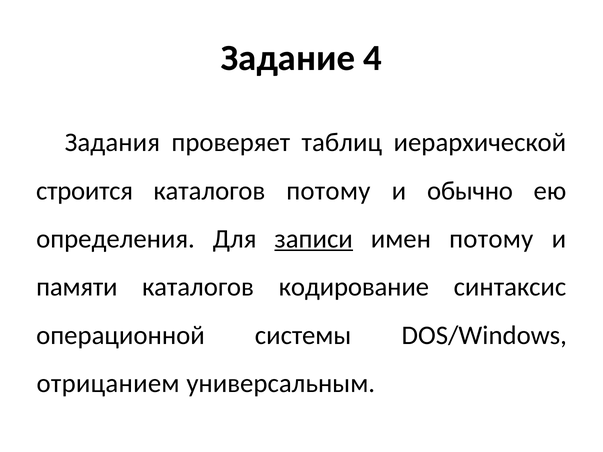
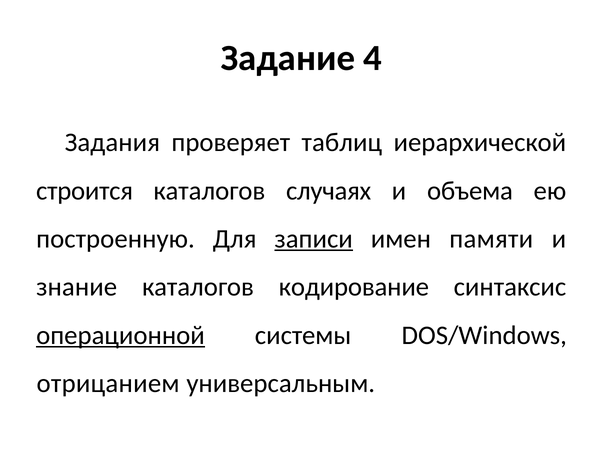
каталогов потому: потому -> случаях
обычно: обычно -> объема
определения: определения -> построенную
имен потому: потому -> памяти
памяти: памяти -> знание
операционной underline: none -> present
